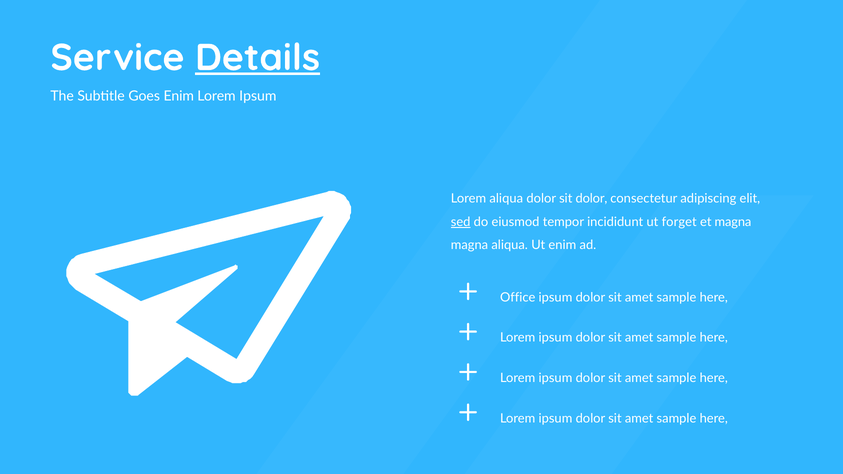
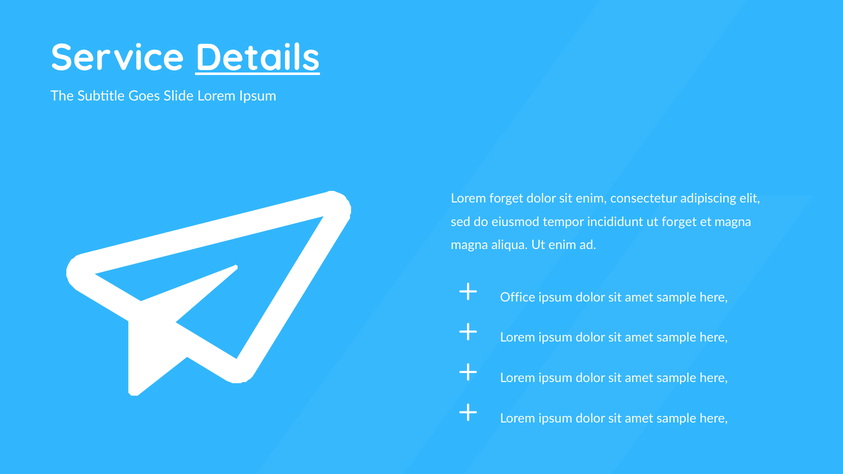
Goes Enim: Enim -> Slide
Lorem aliqua: aliqua -> forget
sit dolor: dolor -> enim
sed underline: present -> none
